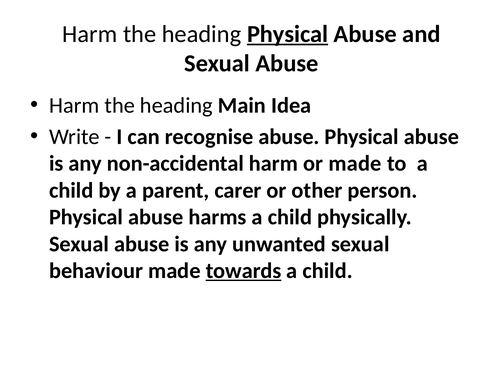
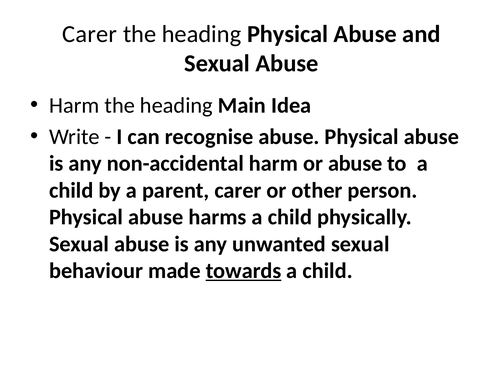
Harm at (90, 34): Harm -> Carer
Physical at (288, 34) underline: present -> none
or made: made -> abuse
